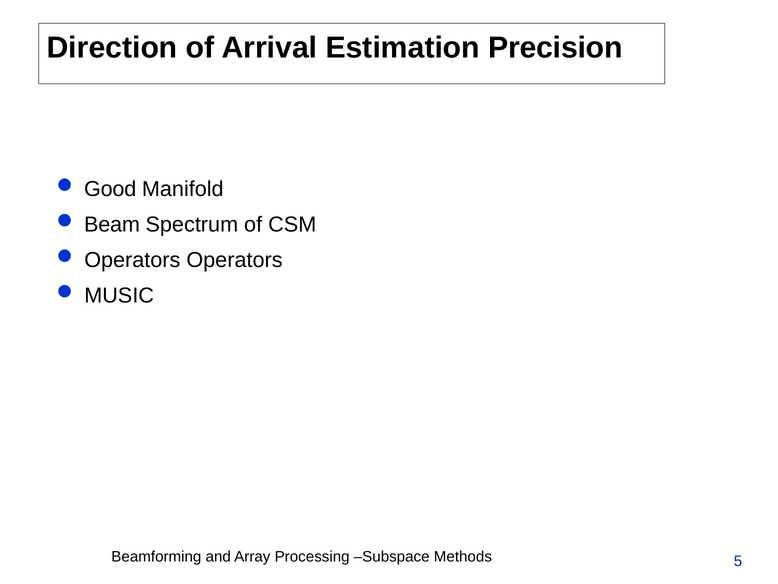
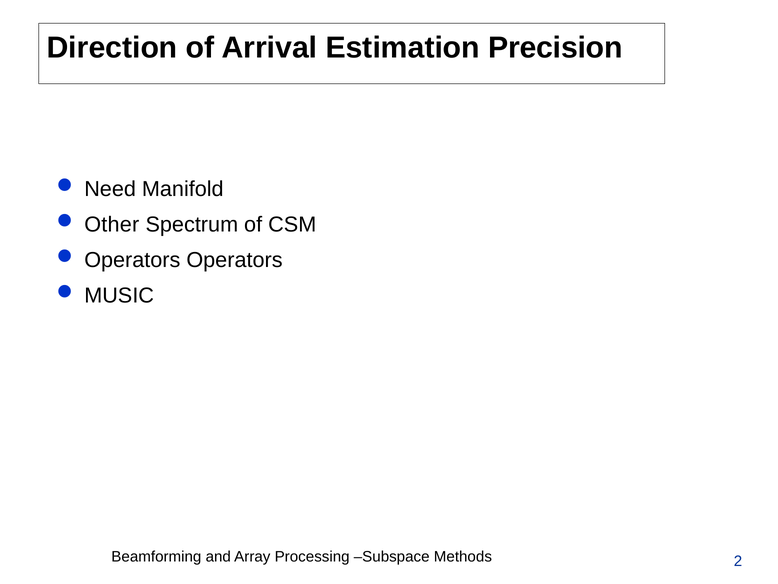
Good: Good -> Need
Beam: Beam -> Other
5: 5 -> 2
